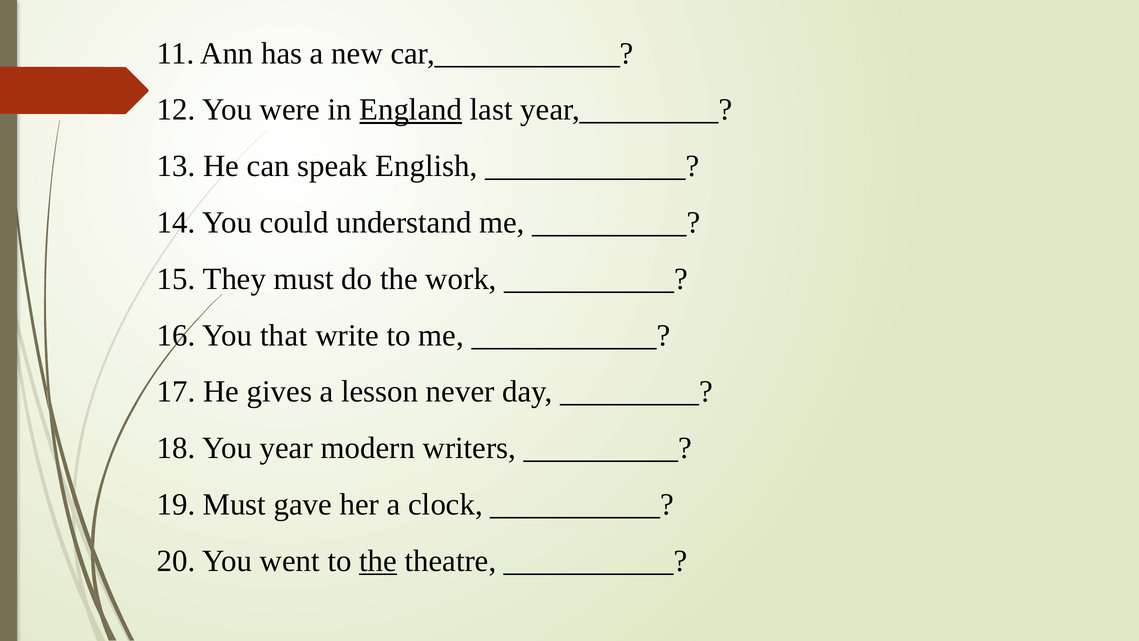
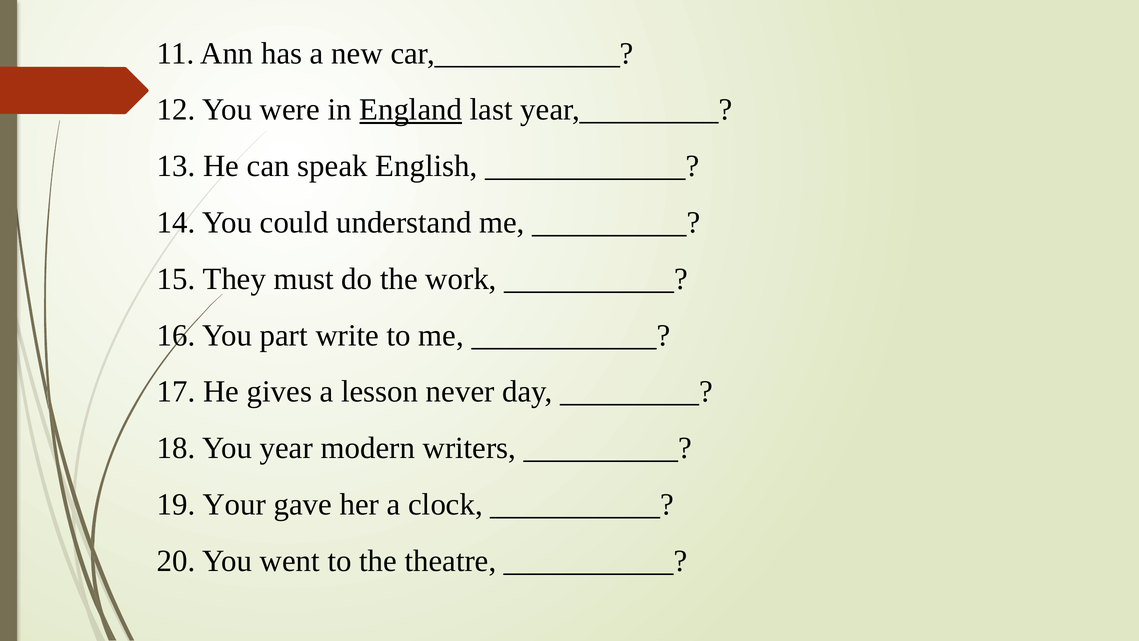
that: that -> part
19 Must: Must -> Your
the at (378, 561) underline: present -> none
